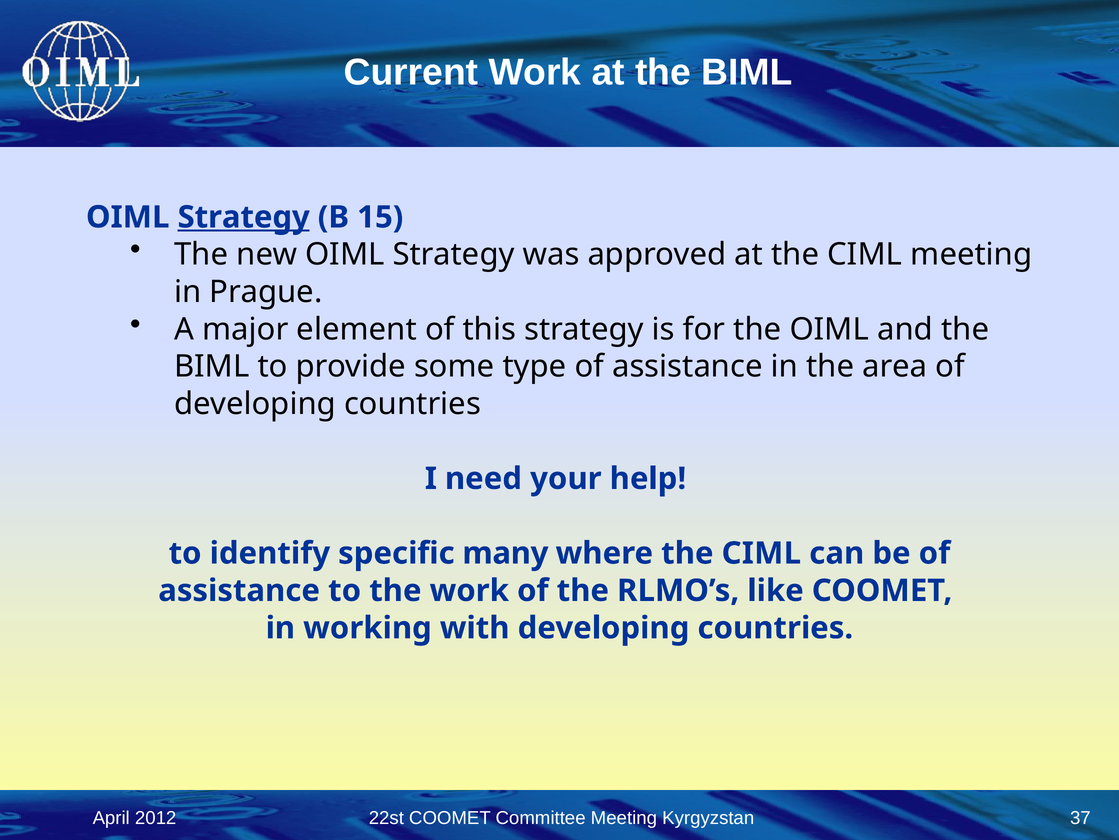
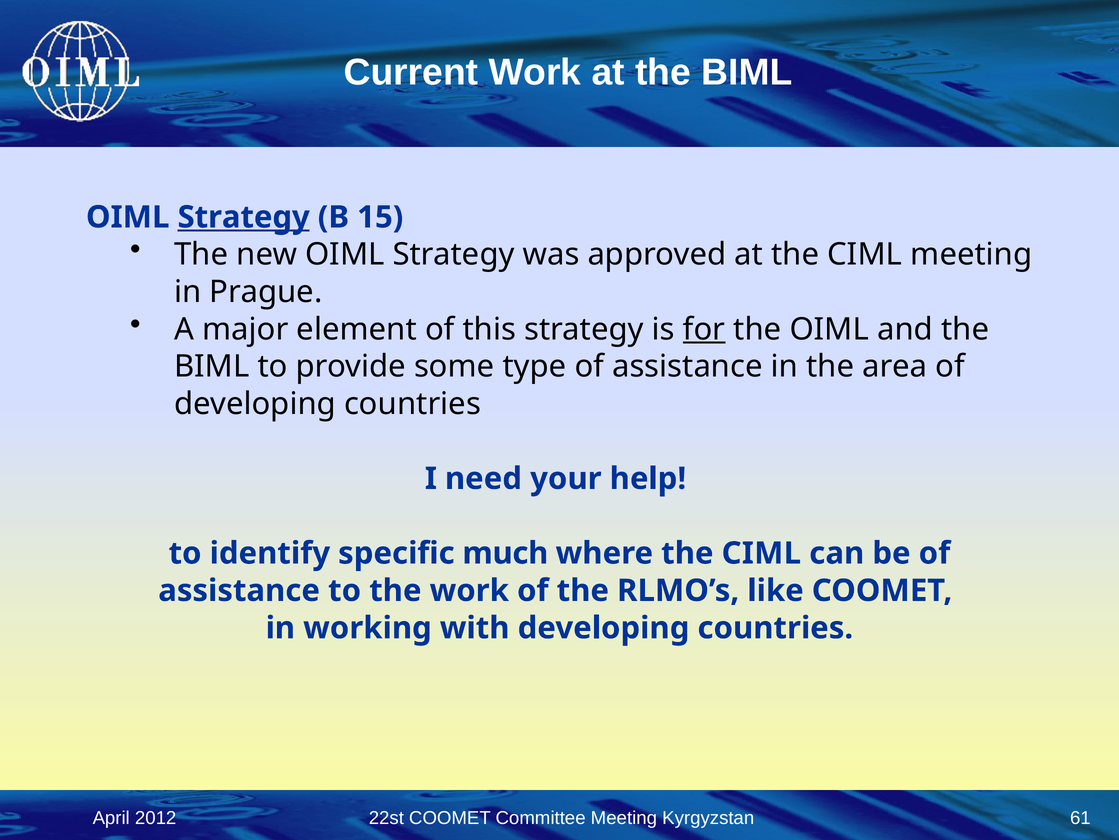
for underline: none -> present
many: many -> much
37: 37 -> 61
